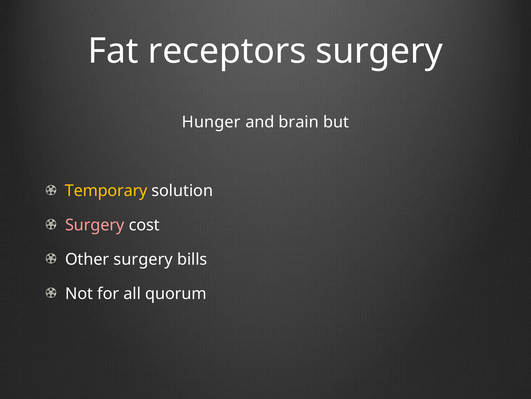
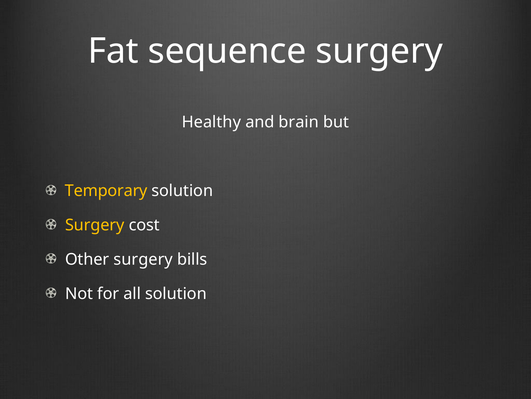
receptors: receptors -> sequence
Hunger: Hunger -> Healthy
Surgery at (95, 225) colour: pink -> yellow
all quorum: quorum -> solution
